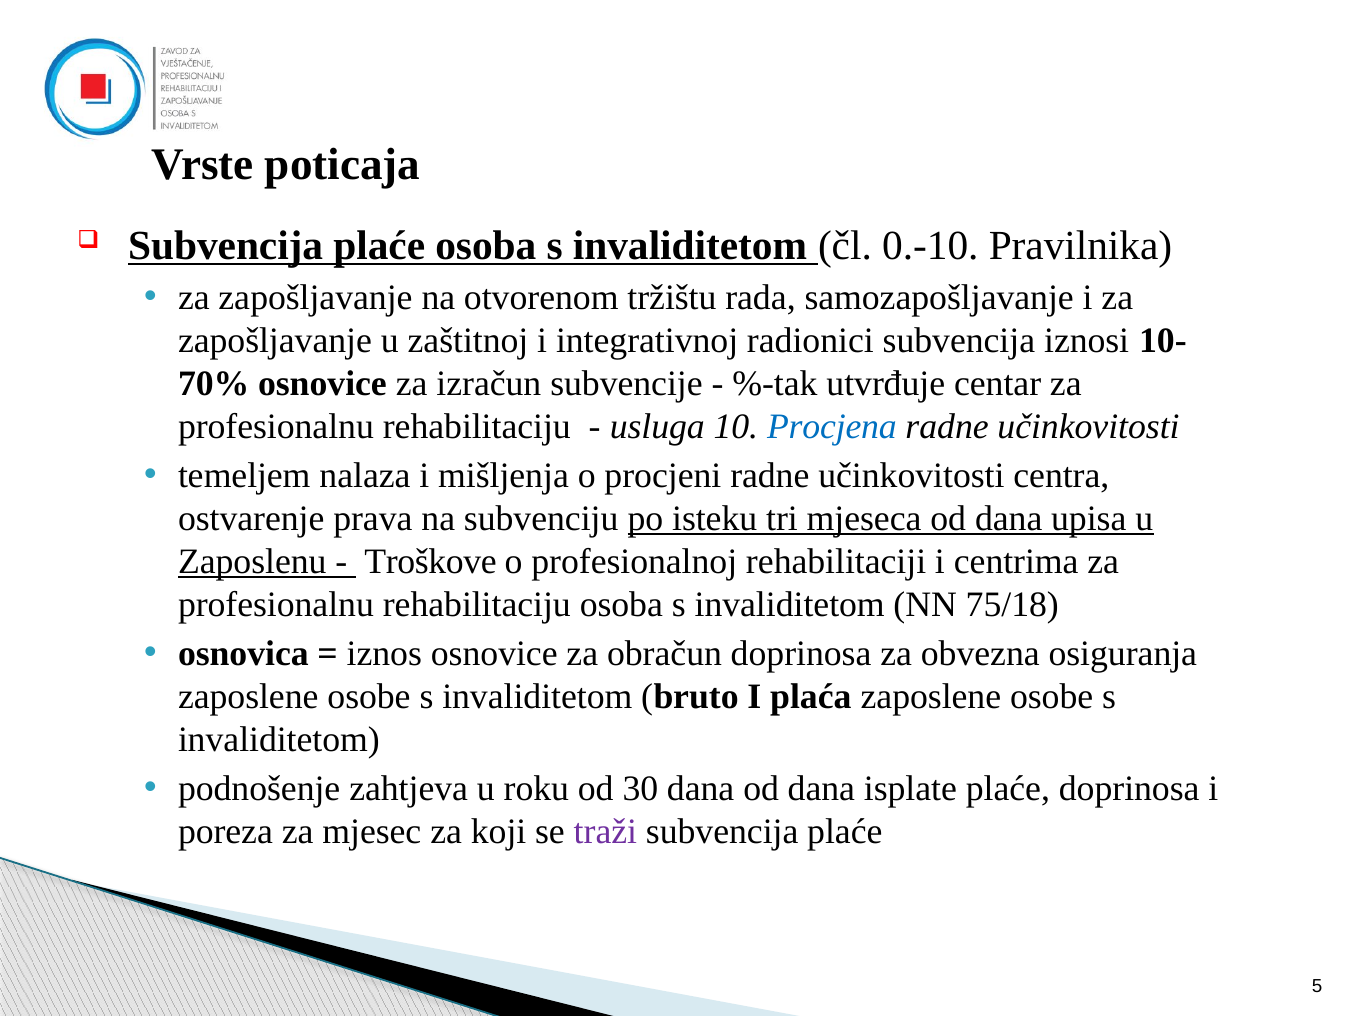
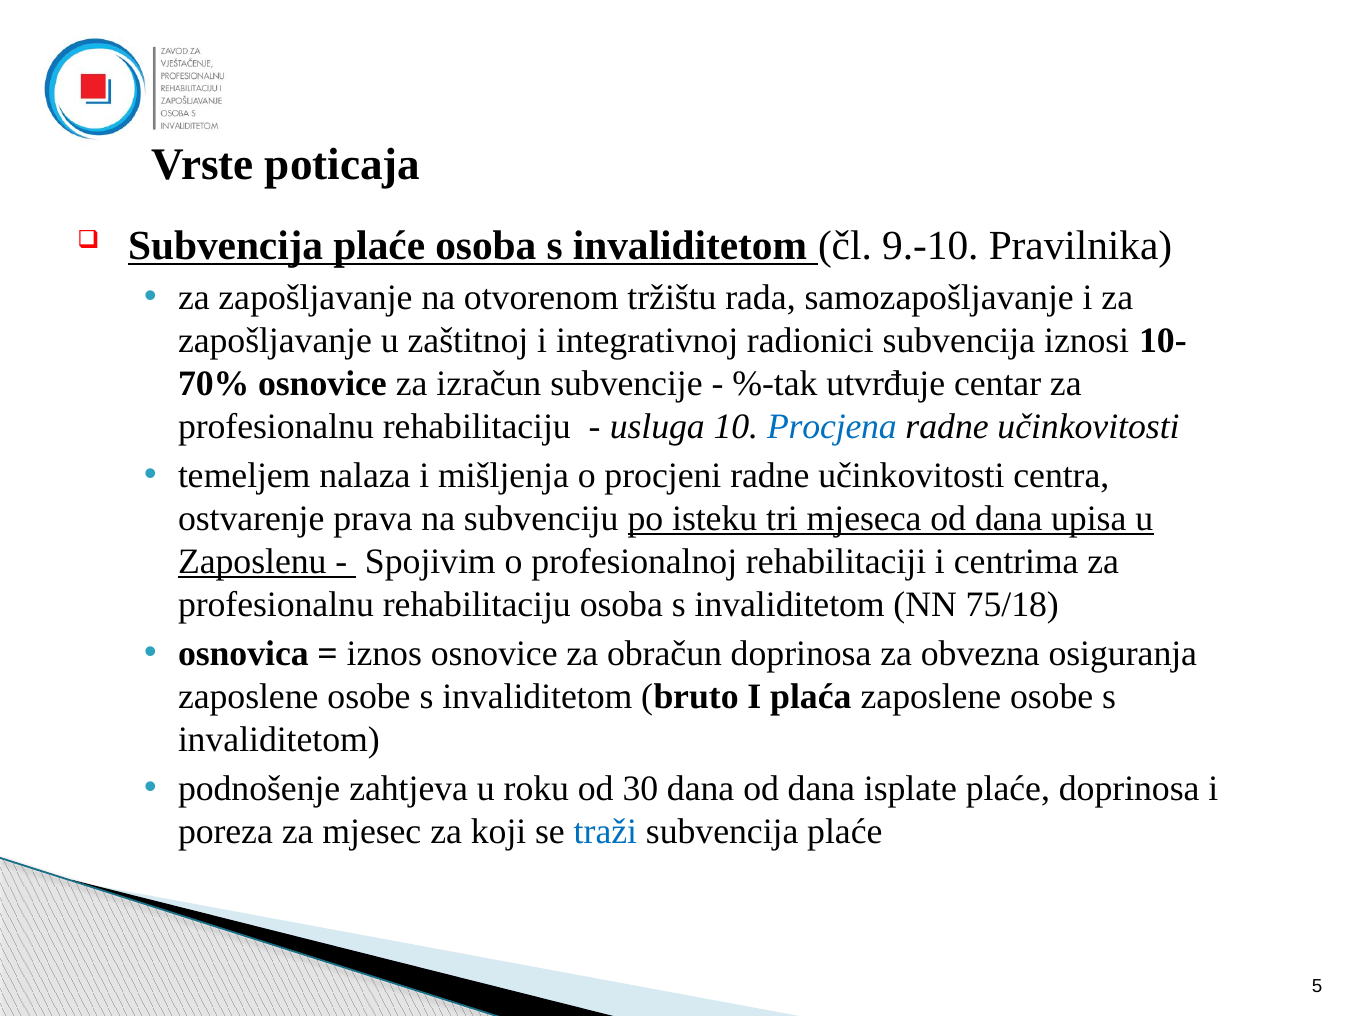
0.-10: 0.-10 -> 9.-10
Troškove: Troškove -> Spojivim
traži colour: purple -> blue
